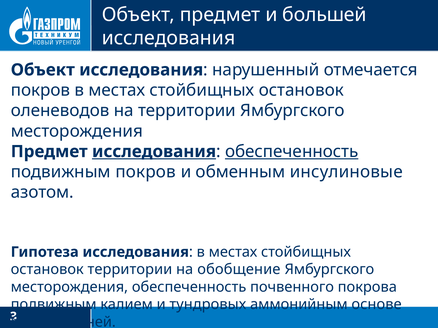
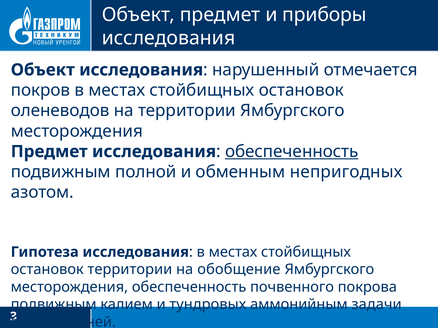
большей: большей -> приборы
исследования at (154, 152) underline: present -> none
подвижным покров: покров -> полной
инсулиновые: инсулиновые -> непригодных
основе: основе -> задачи
